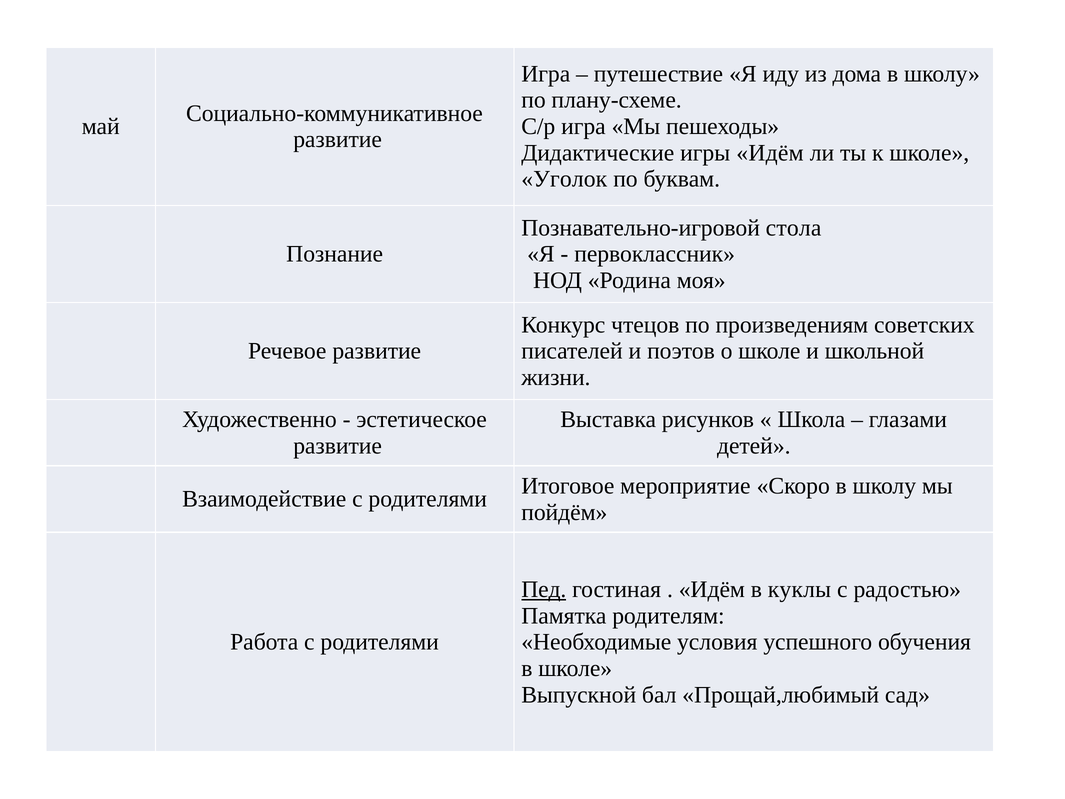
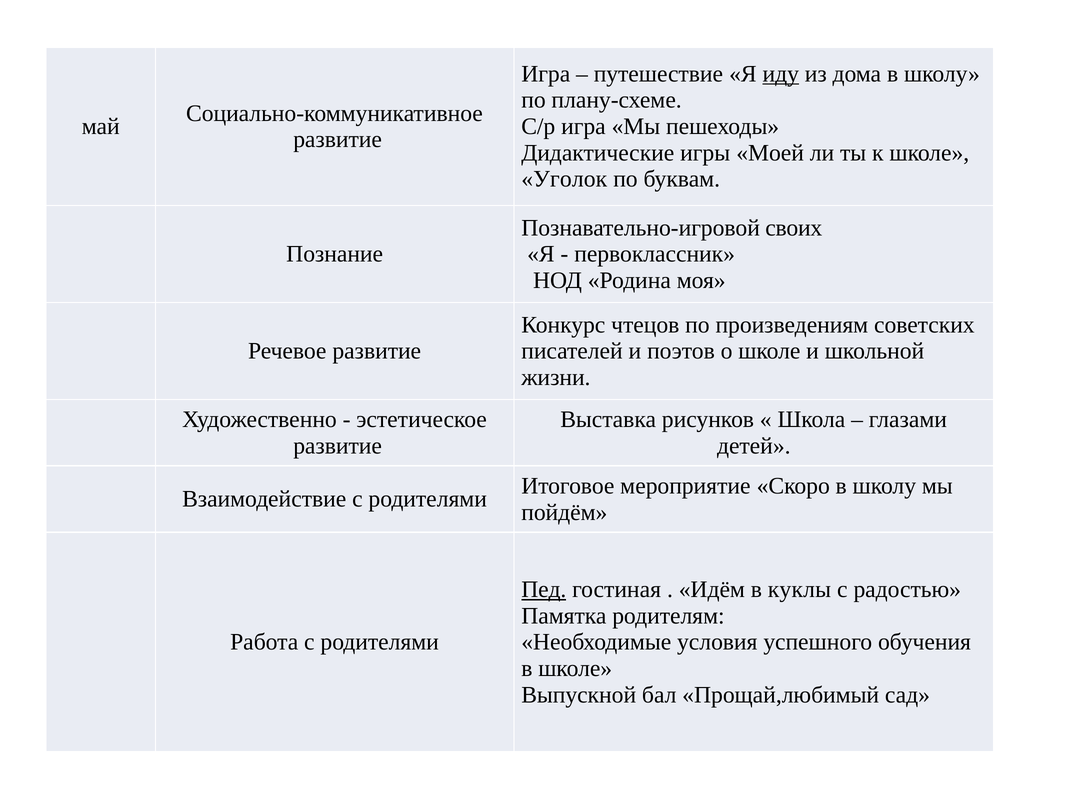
иду underline: none -> present
игры Идём: Идём -> Моей
стола: стола -> своих
